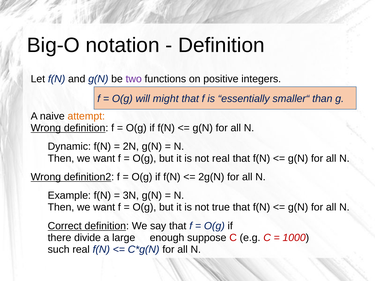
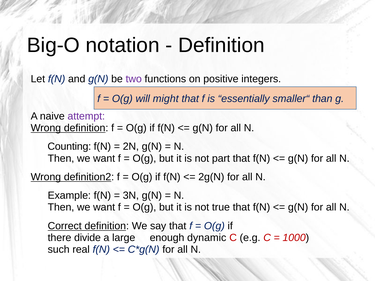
attempt colour: orange -> purple
Dynamic: Dynamic -> Counting
not real: real -> part
suppose: suppose -> dynamic
